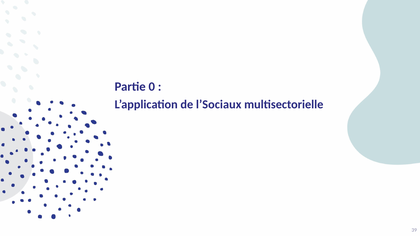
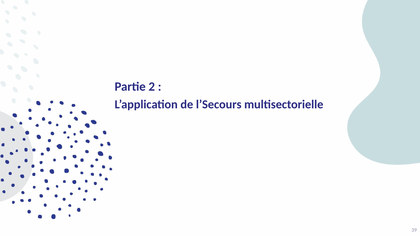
0: 0 -> 2
l’Sociaux: l’Sociaux -> l’Secours
